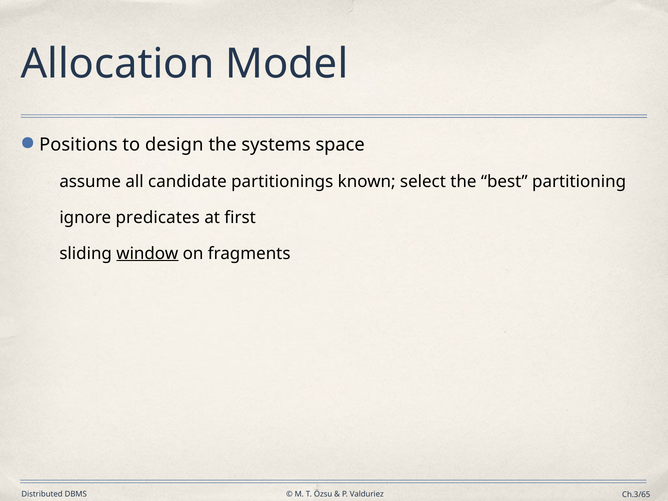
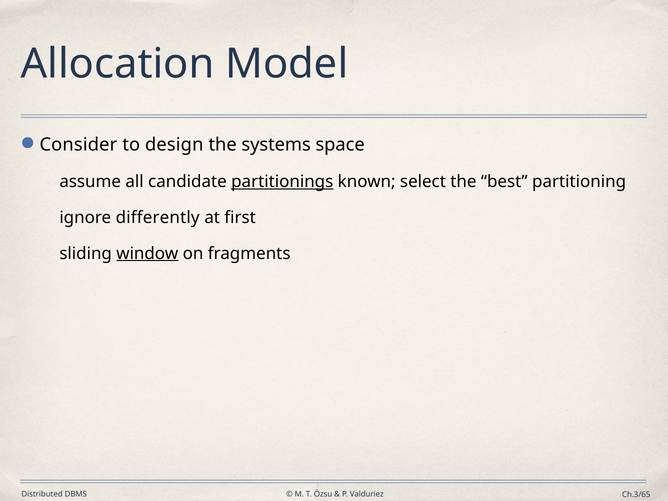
Positions: Positions -> Consider
partitionings underline: none -> present
predicates: predicates -> differently
